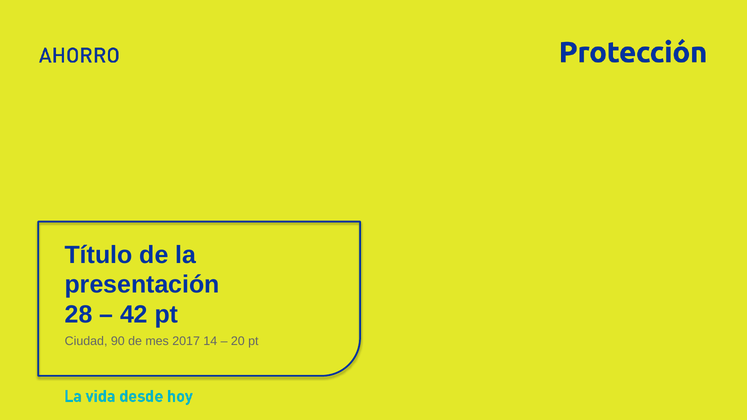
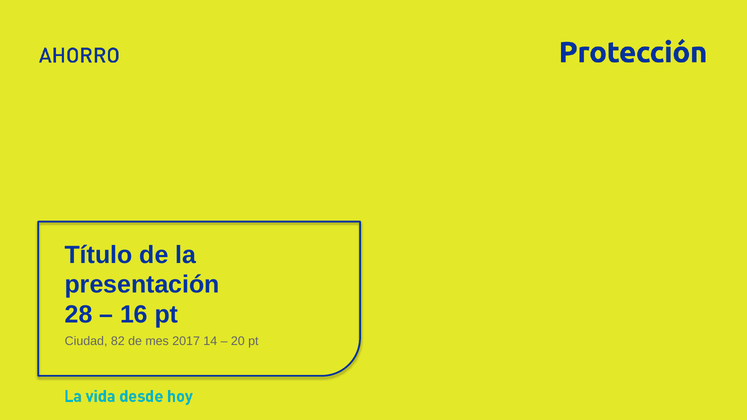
42: 42 -> 16
90: 90 -> 82
